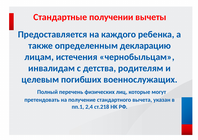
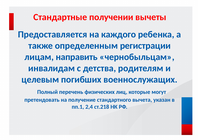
декларацию: декларацию -> регистрации
истечения: истечения -> направить
